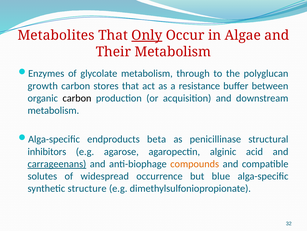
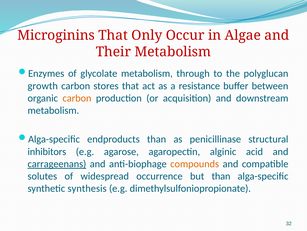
Metabolites: Metabolites -> Microginins
Only underline: present -> none
carbon at (77, 98) colour: black -> orange
endproducts beta: beta -> than
but blue: blue -> than
structure: structure -> synthesis
